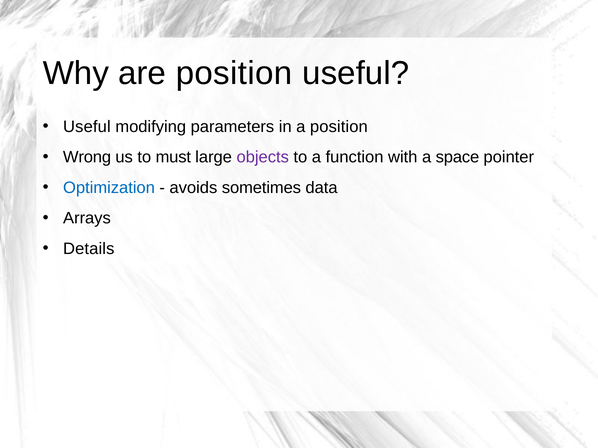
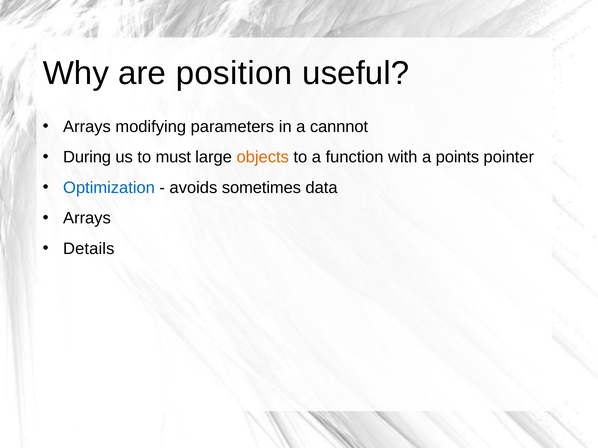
Useful at (87, 127): Useful -> Arrays
a position: position -> cannnot
Wrong: Wrong -> During
objects colour: purple -> orange
space: space -> points
